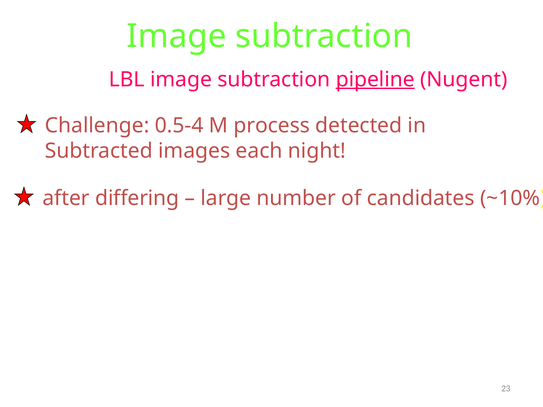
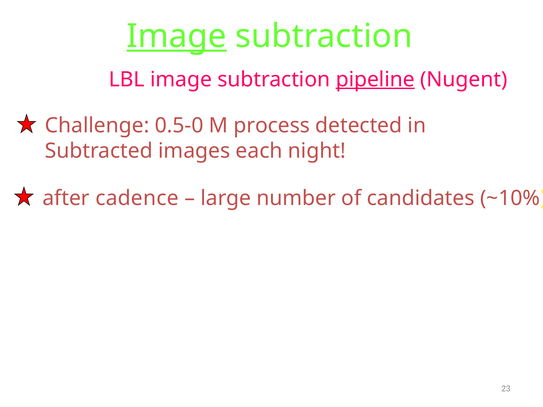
Image at (177, 36) underline: none -> present
0.5-4: 0.5-4 -> 0.5-0
differing: differing -> cadence
